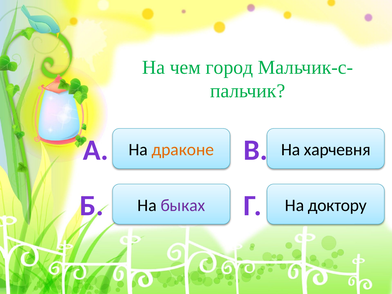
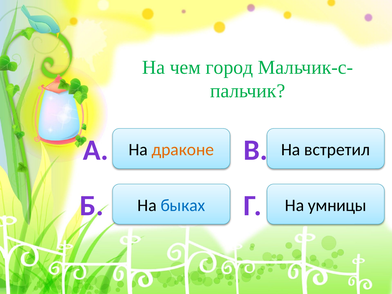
харчевня: харчевня -> встретил
быках colour: purple -> blue
доктору: доктору -> умницы
